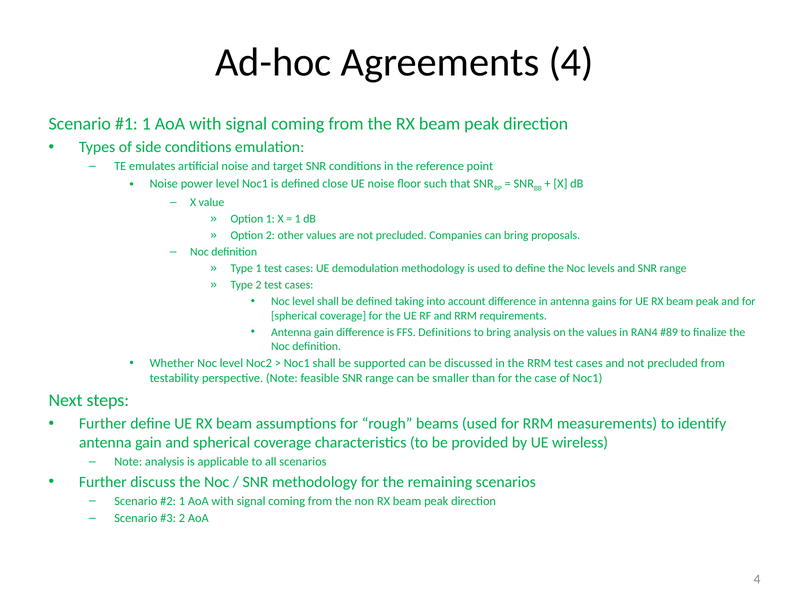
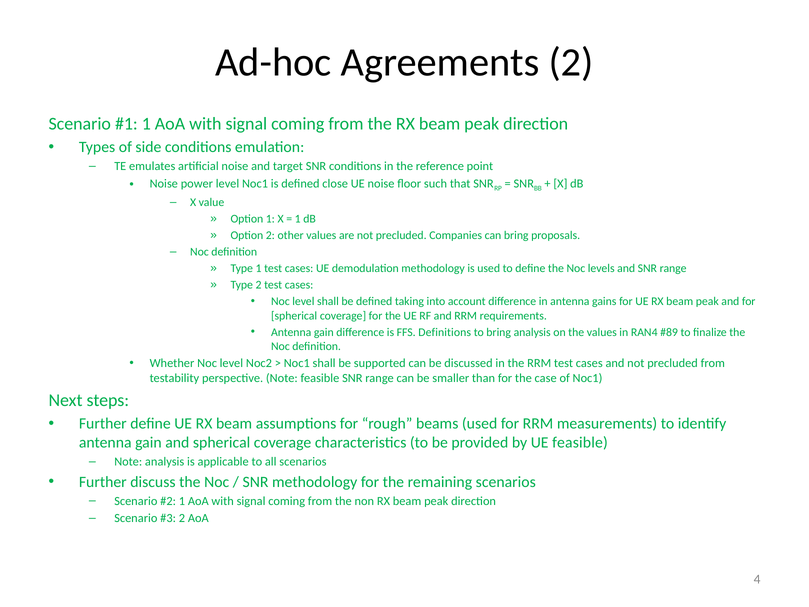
Agreements 4: 4 -> 2
UE wireless: wireless -> feasible
